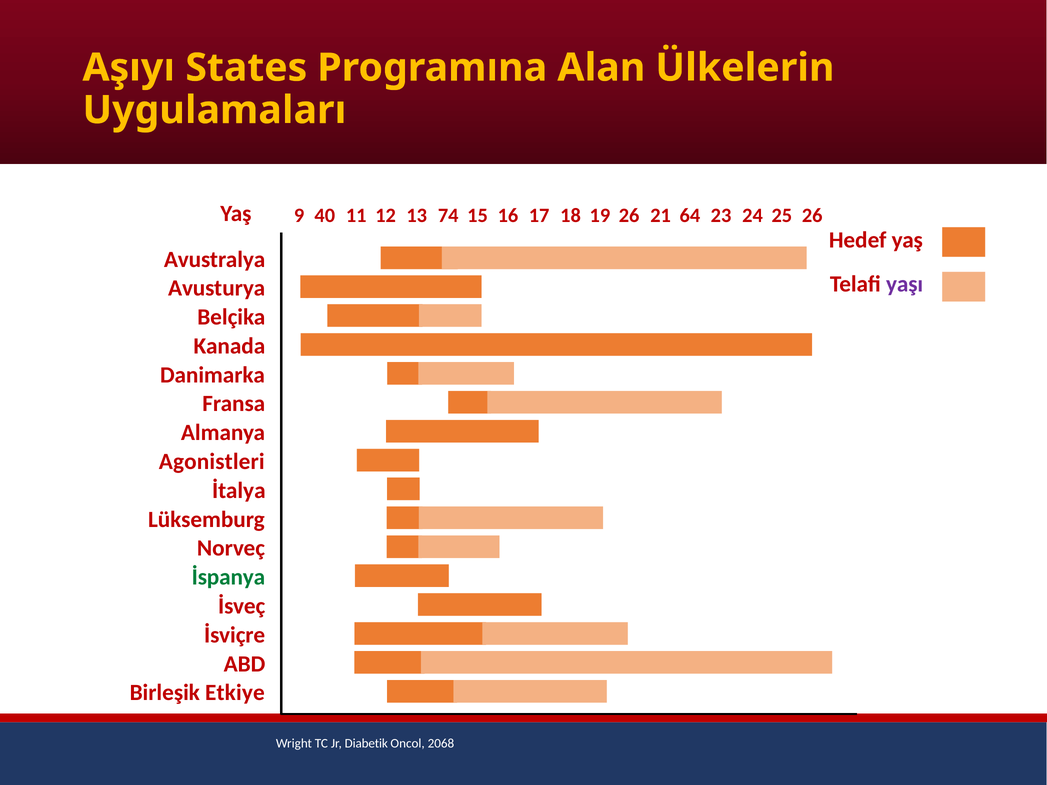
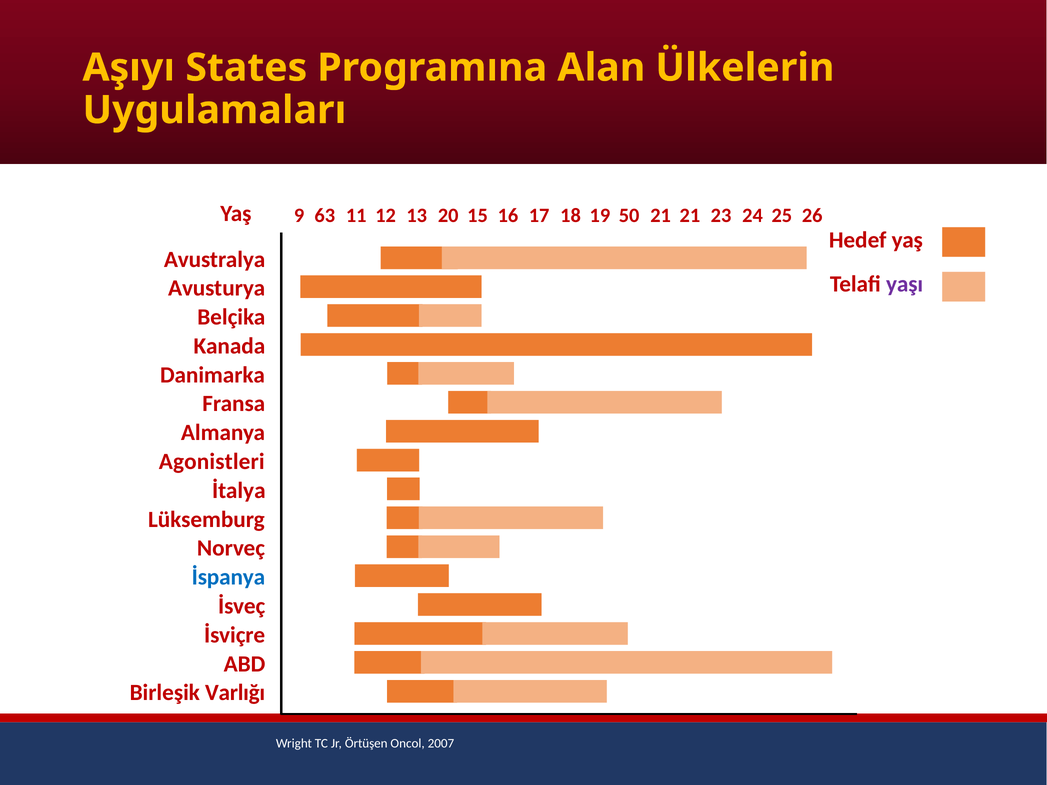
40: 40 -> 63
74: 74 -> 20
19 26: 26 -> 50
21 64: 64 -> 21
İspanya colour: green -> blue
Etkiye: Etkiye -> Varlığı
Diabetik: Diabetik -> Örtüşen
2068: 2068 -> 2007
